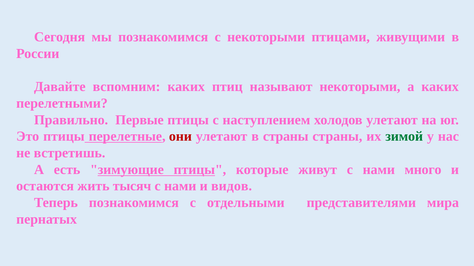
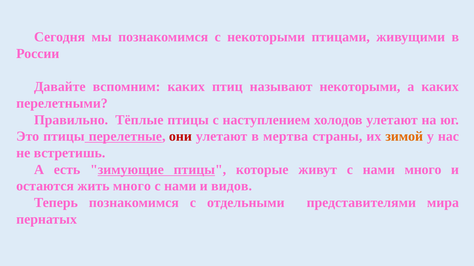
Первые: Первые -> Тёплые
в страны: страны -> мертва
зимой colour: green -> orange
жить тысяч: тысяч -> много
